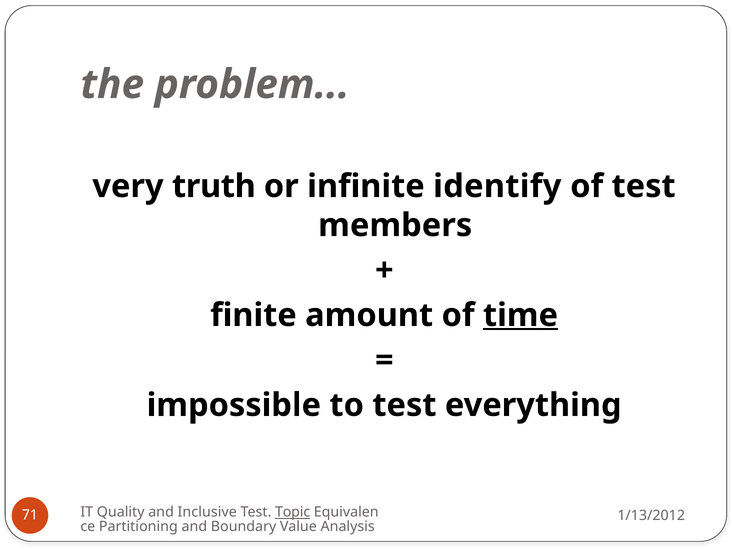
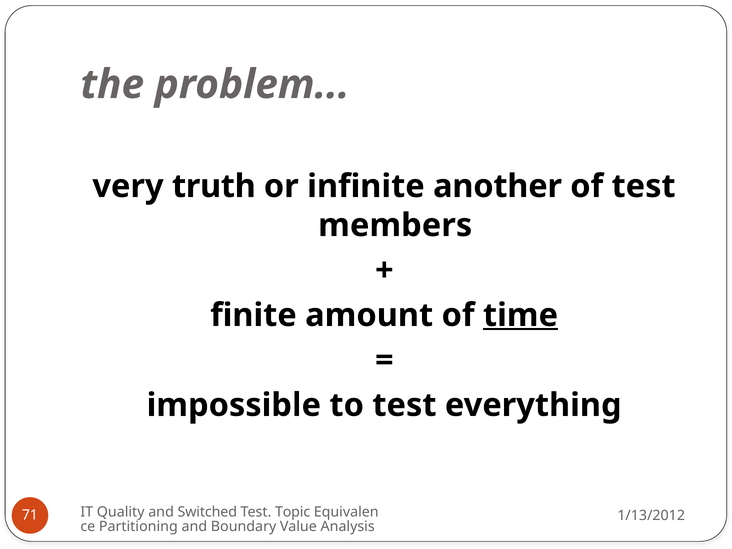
identify: identify -> another
Inclusive: Inclusive -> Switched
Topic underline: present -> none
